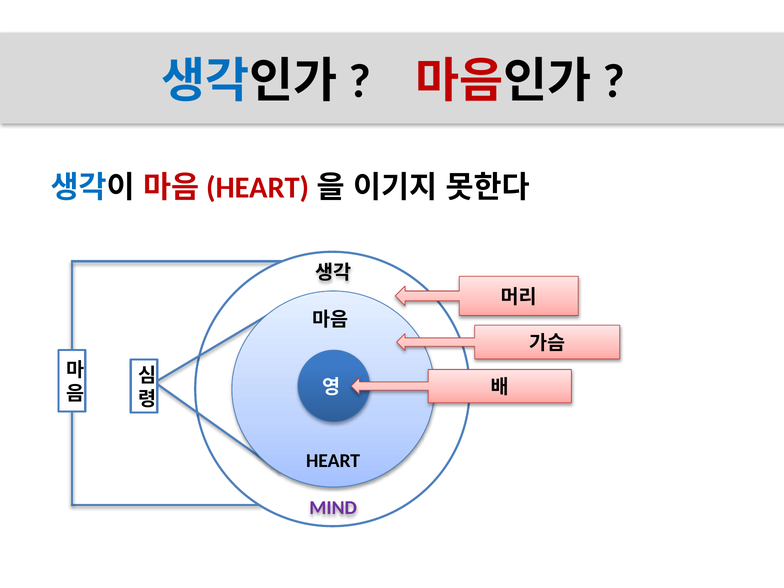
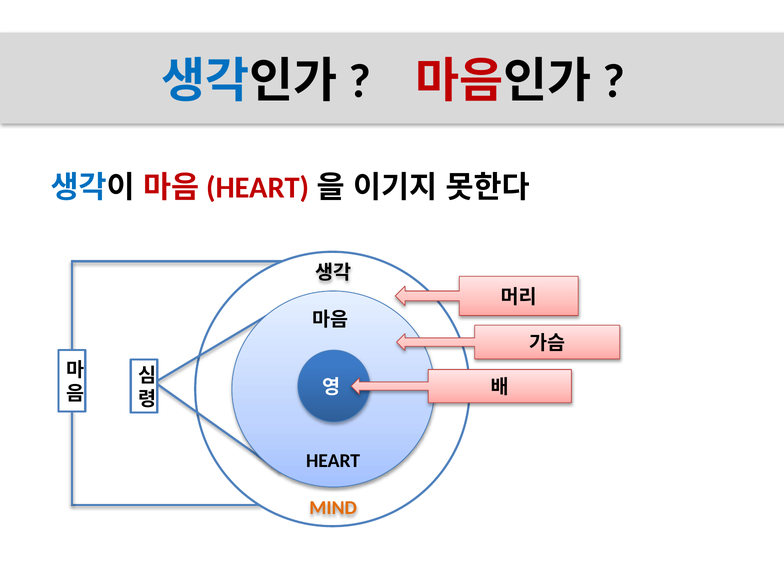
MIND colour: purple -> orange
